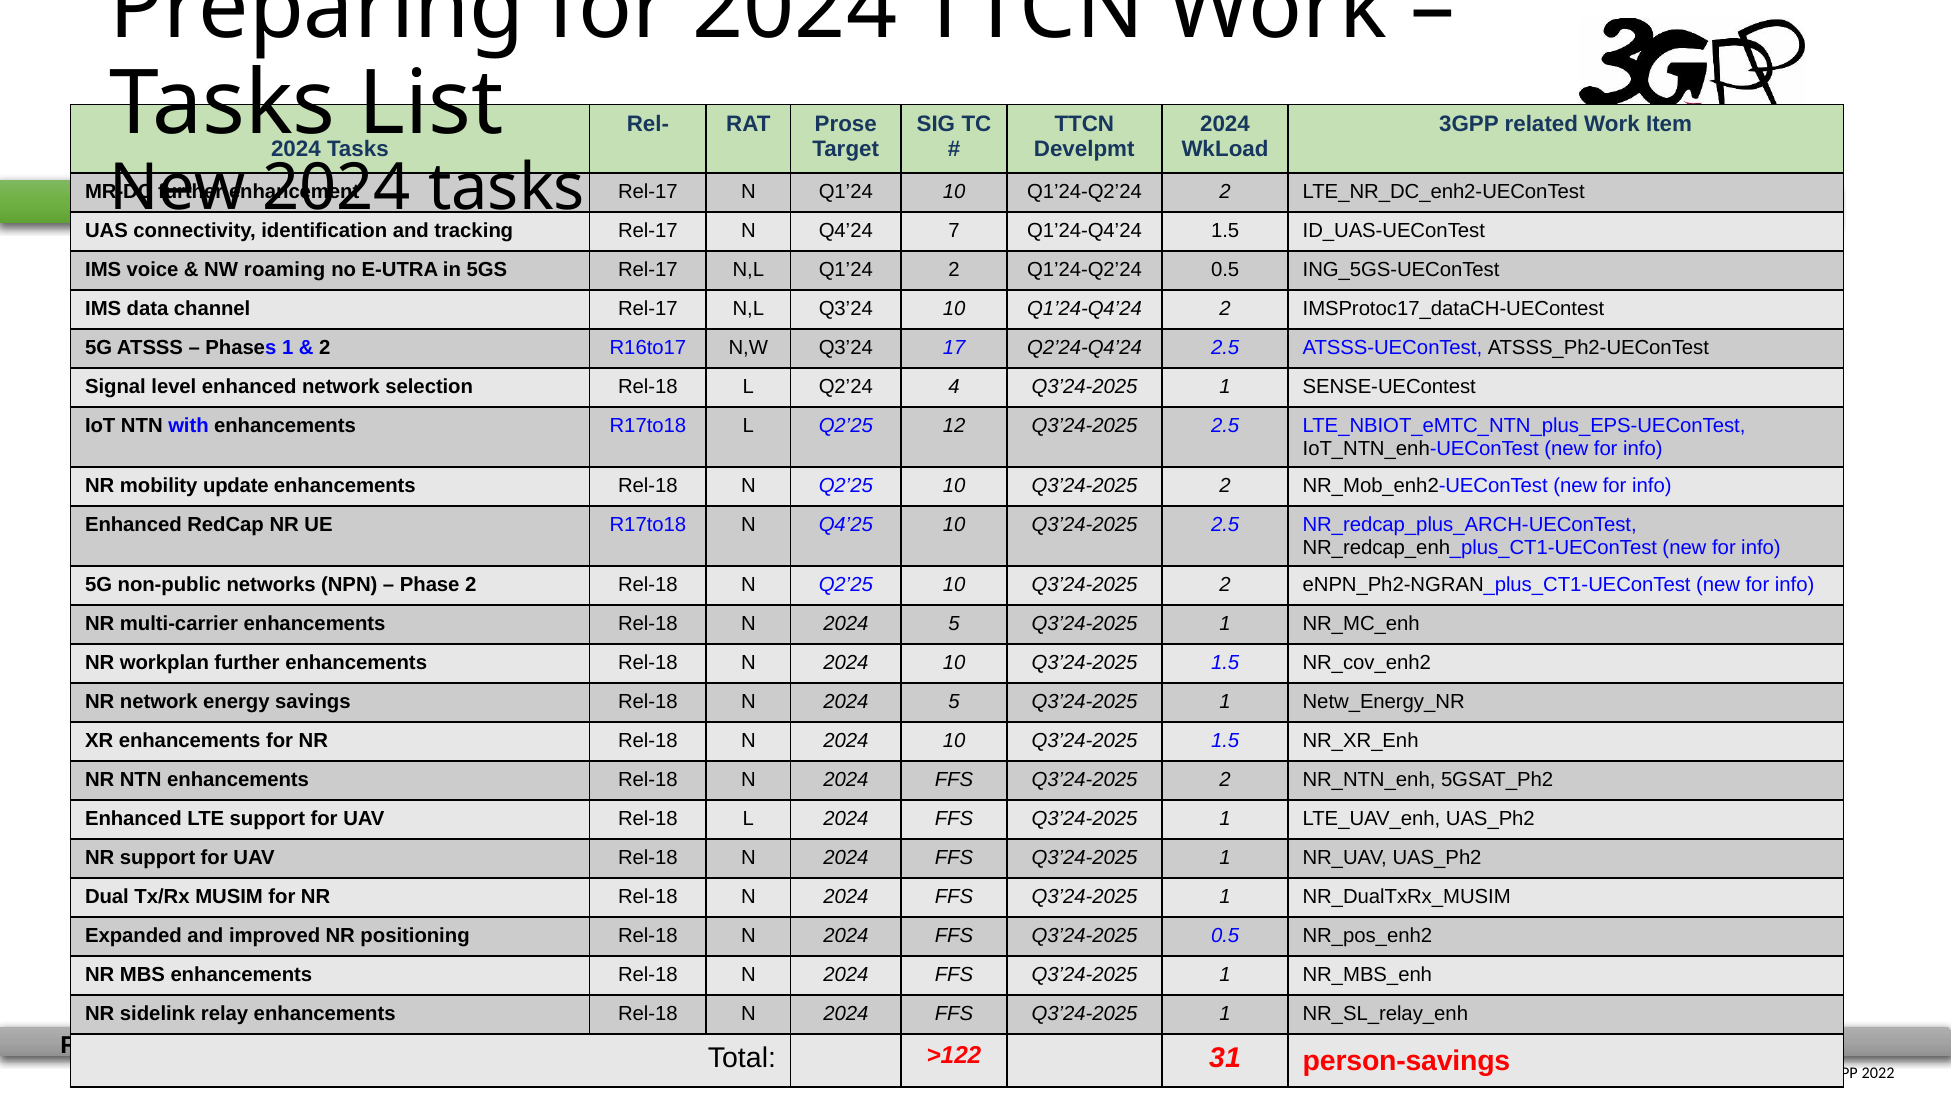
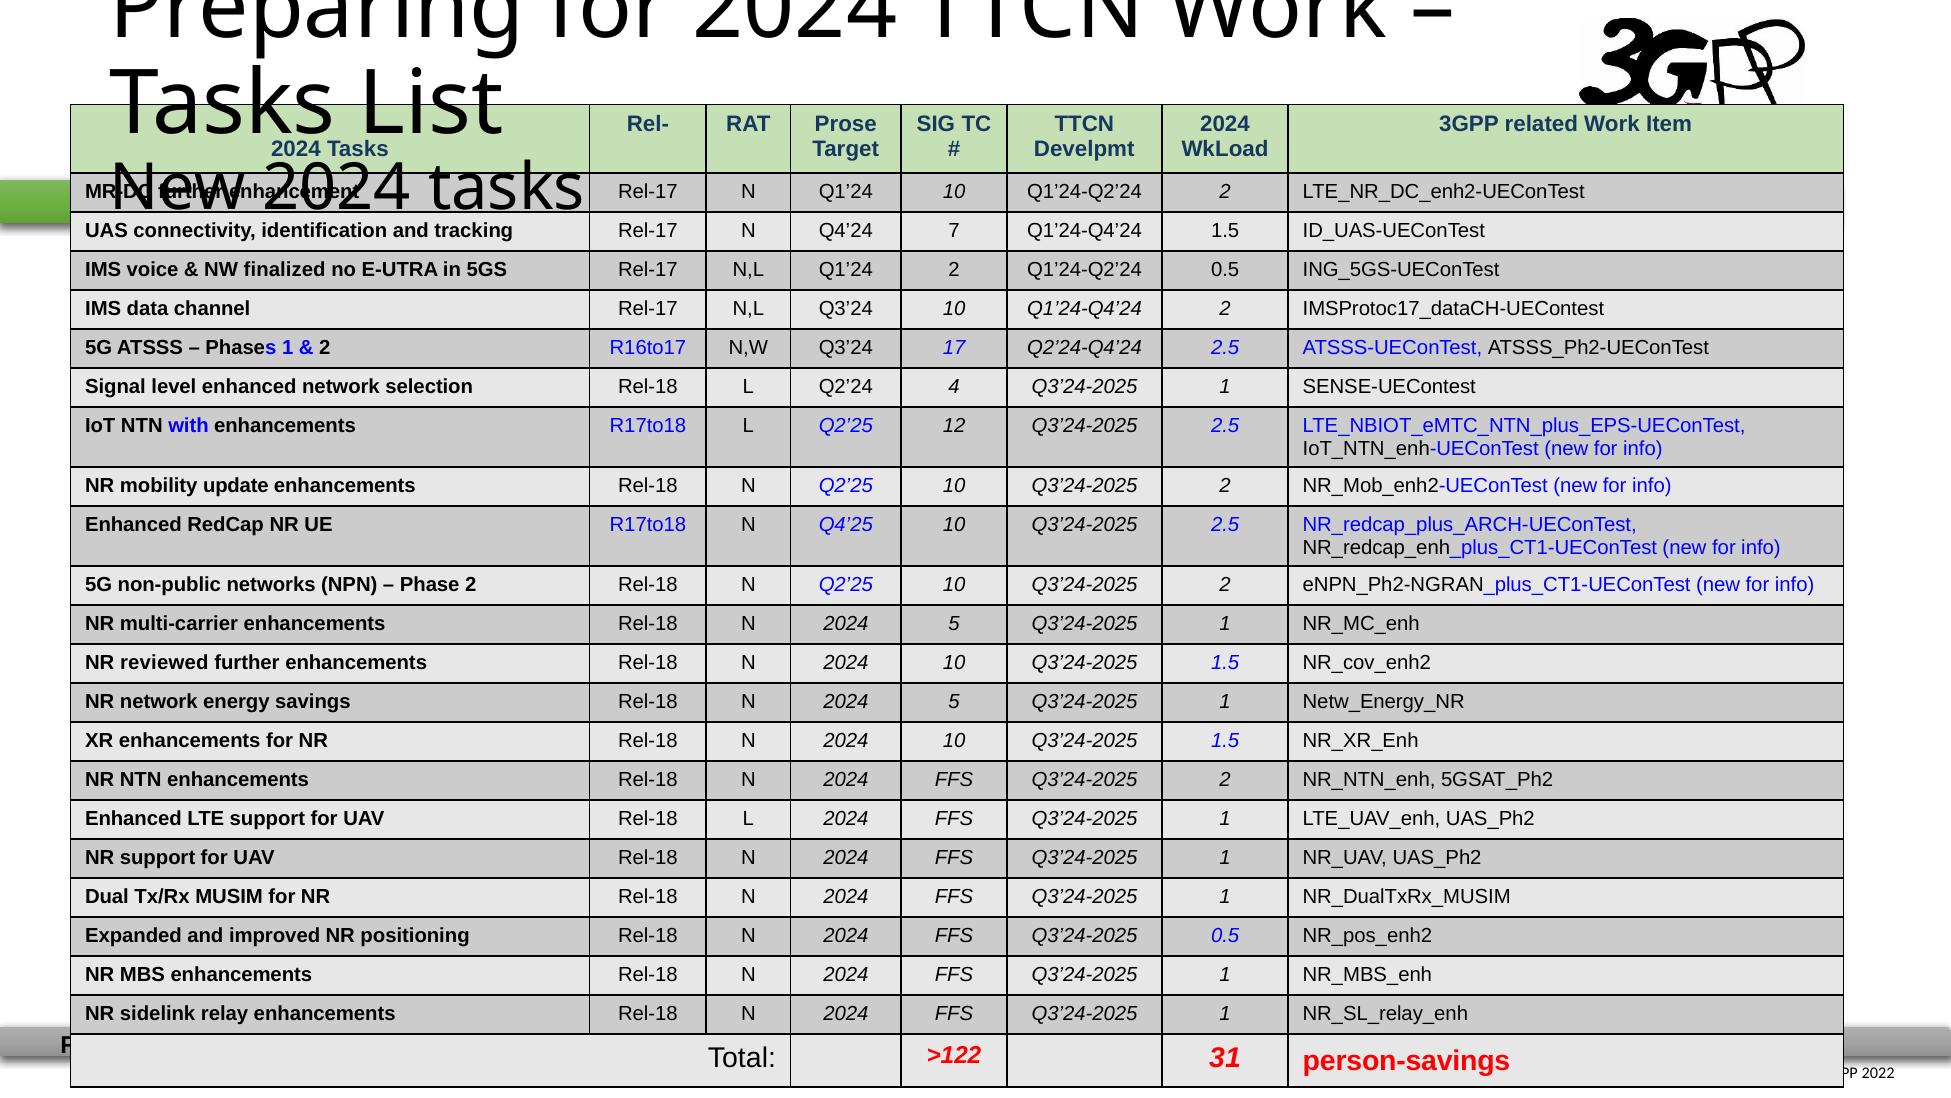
roaming: roaming -> finalized
workplan: workplan -> reviewed
